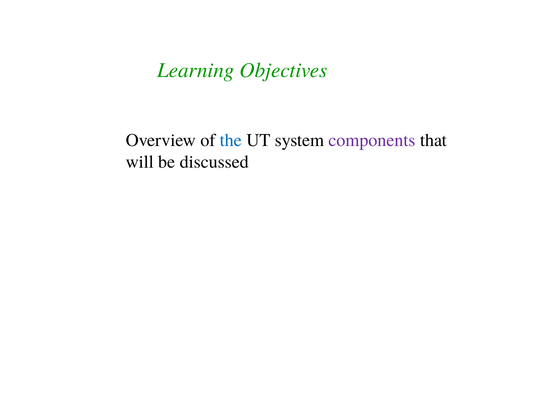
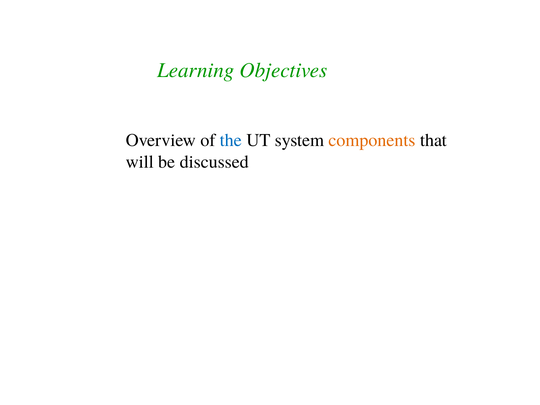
components colour: purple -> orange
